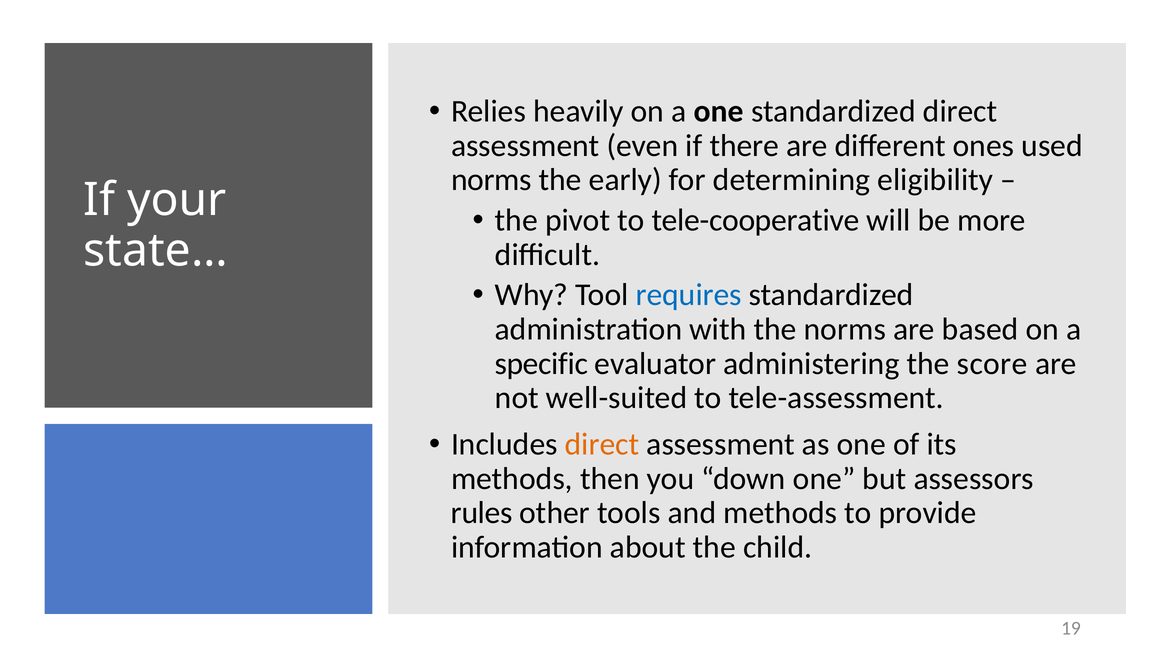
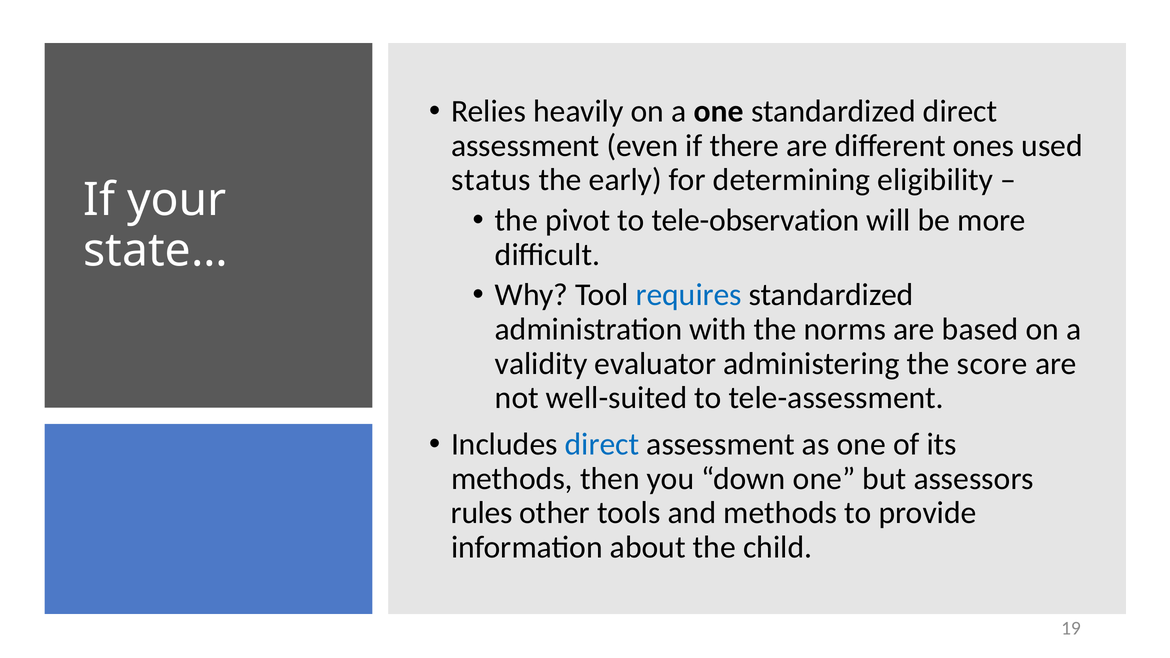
norms at (491, 180): norms -> status
tele-cooperative: tele-cooperative -> tele-observation
specific: specific -> validity
direct at (602, 444) colour: orange -> blue
